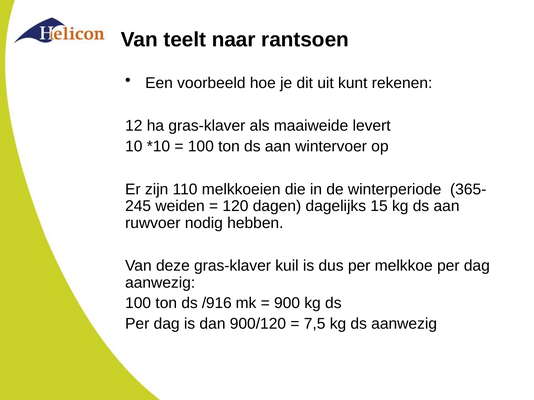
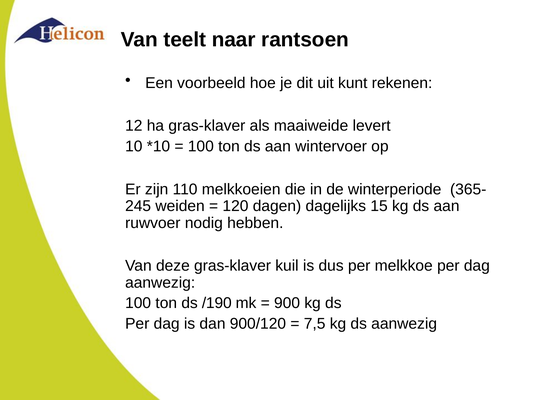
/916: /916 -> /190
